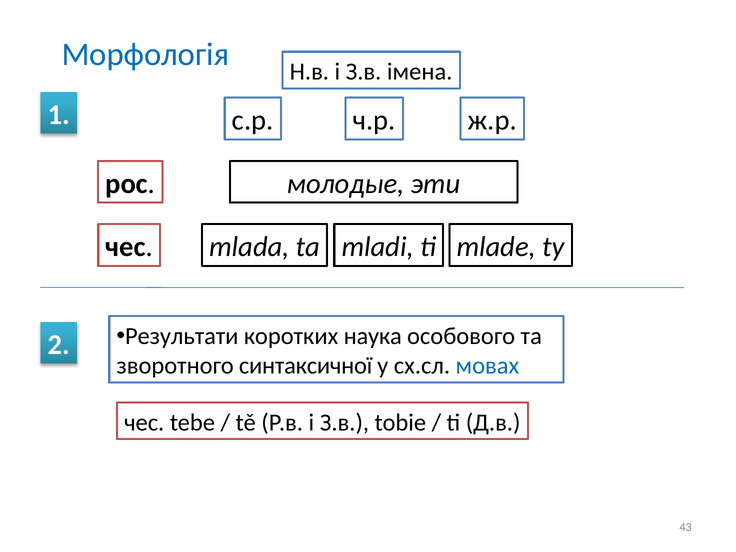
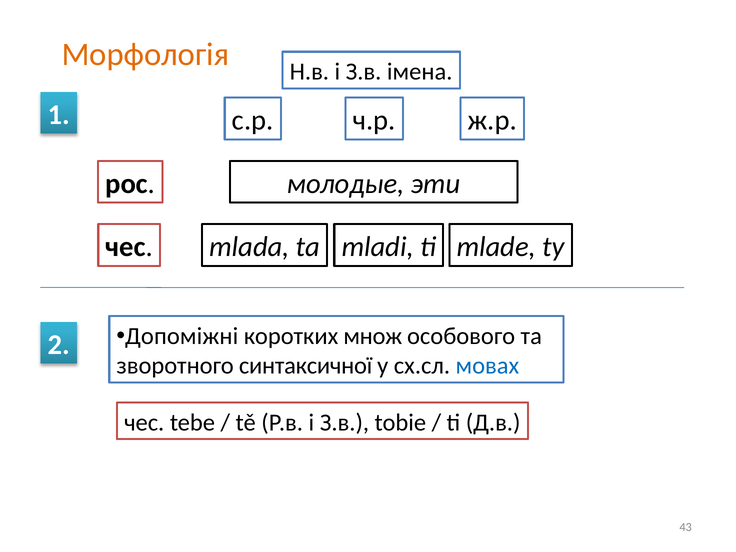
Морфологія colour: blue -> orange
Результати: Результати -> Допоміжні
наука: наука -> множ
